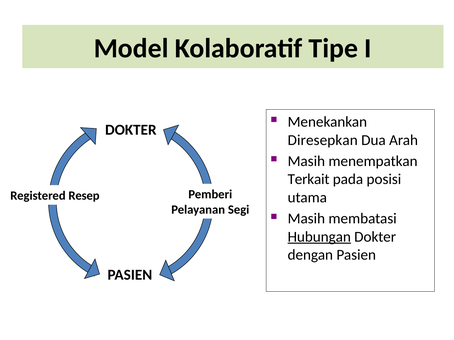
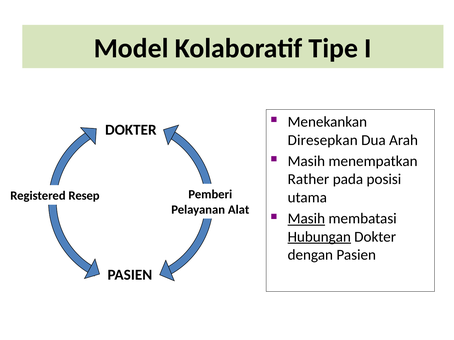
Terkait: Terkait -> Rather
Segi: Segi -> Alat
Masih at (306, 219) underline: none -> present
